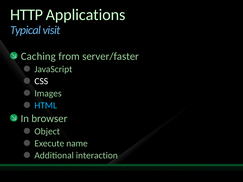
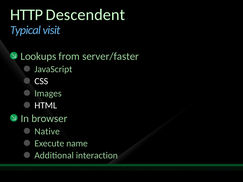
Applications: Applications -> Descendent
Caching: Caching -> Lookups
HTML colour: light blue -> white
Object: Object -> Native
